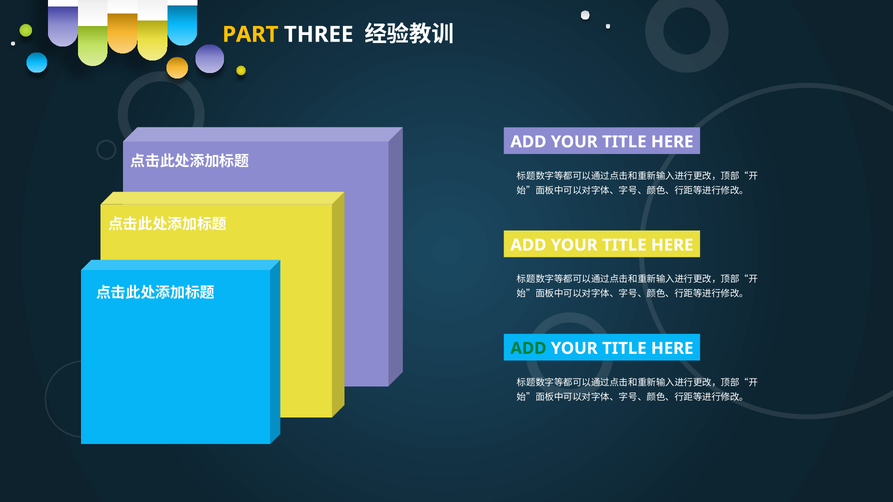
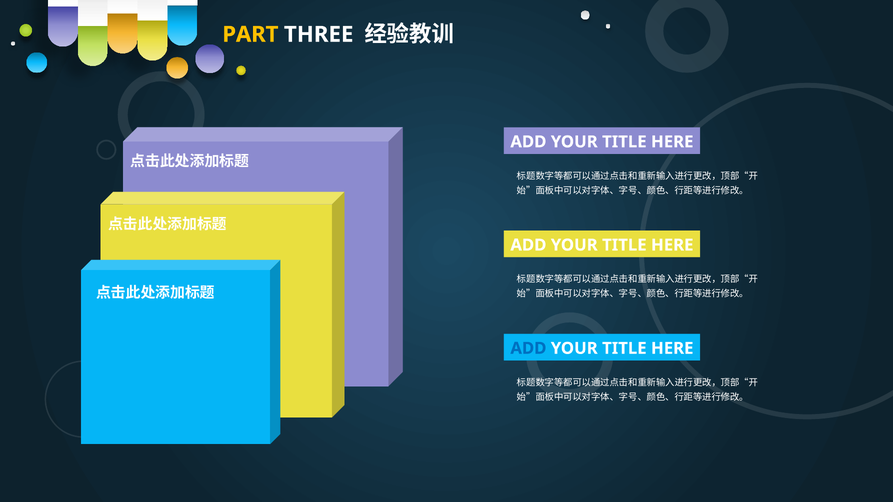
ADD at (528, 349) colour: green -> blue
